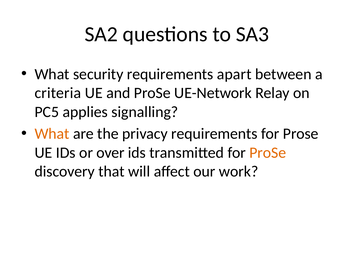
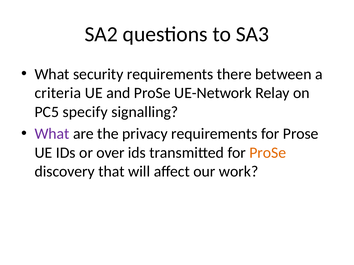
apart: apart -> there
applies: applies -> specify
What at (52, 134) colour: orange -> purple
